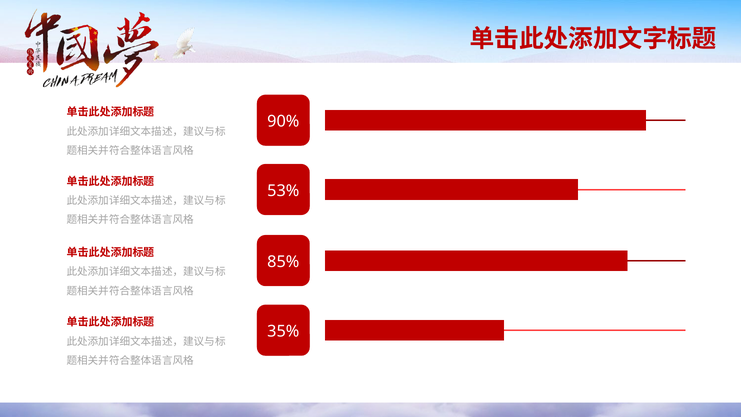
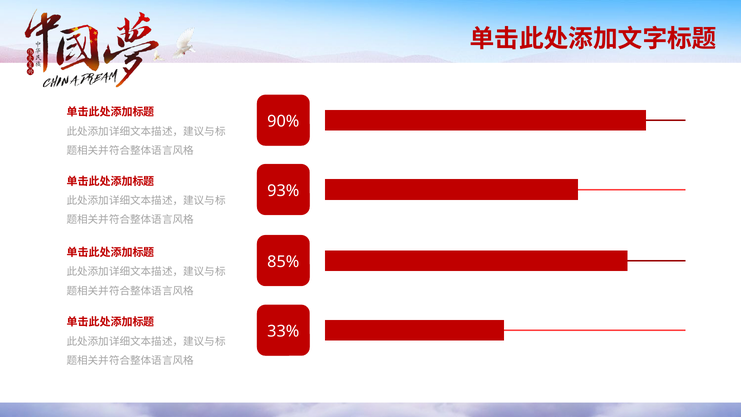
53%: 53% -> 93%
35%: 35% -> 33%
